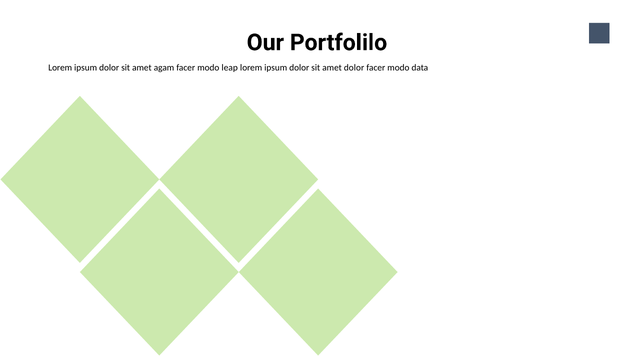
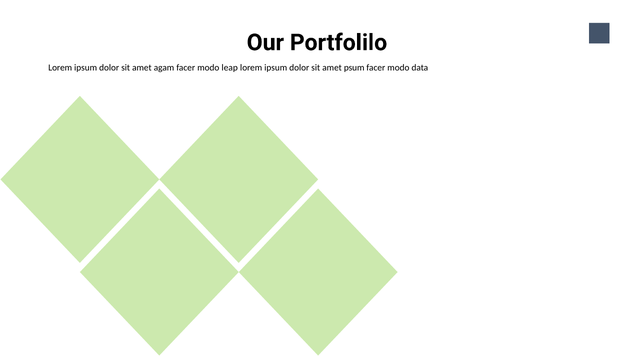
amet dolor: dolor -> psum
